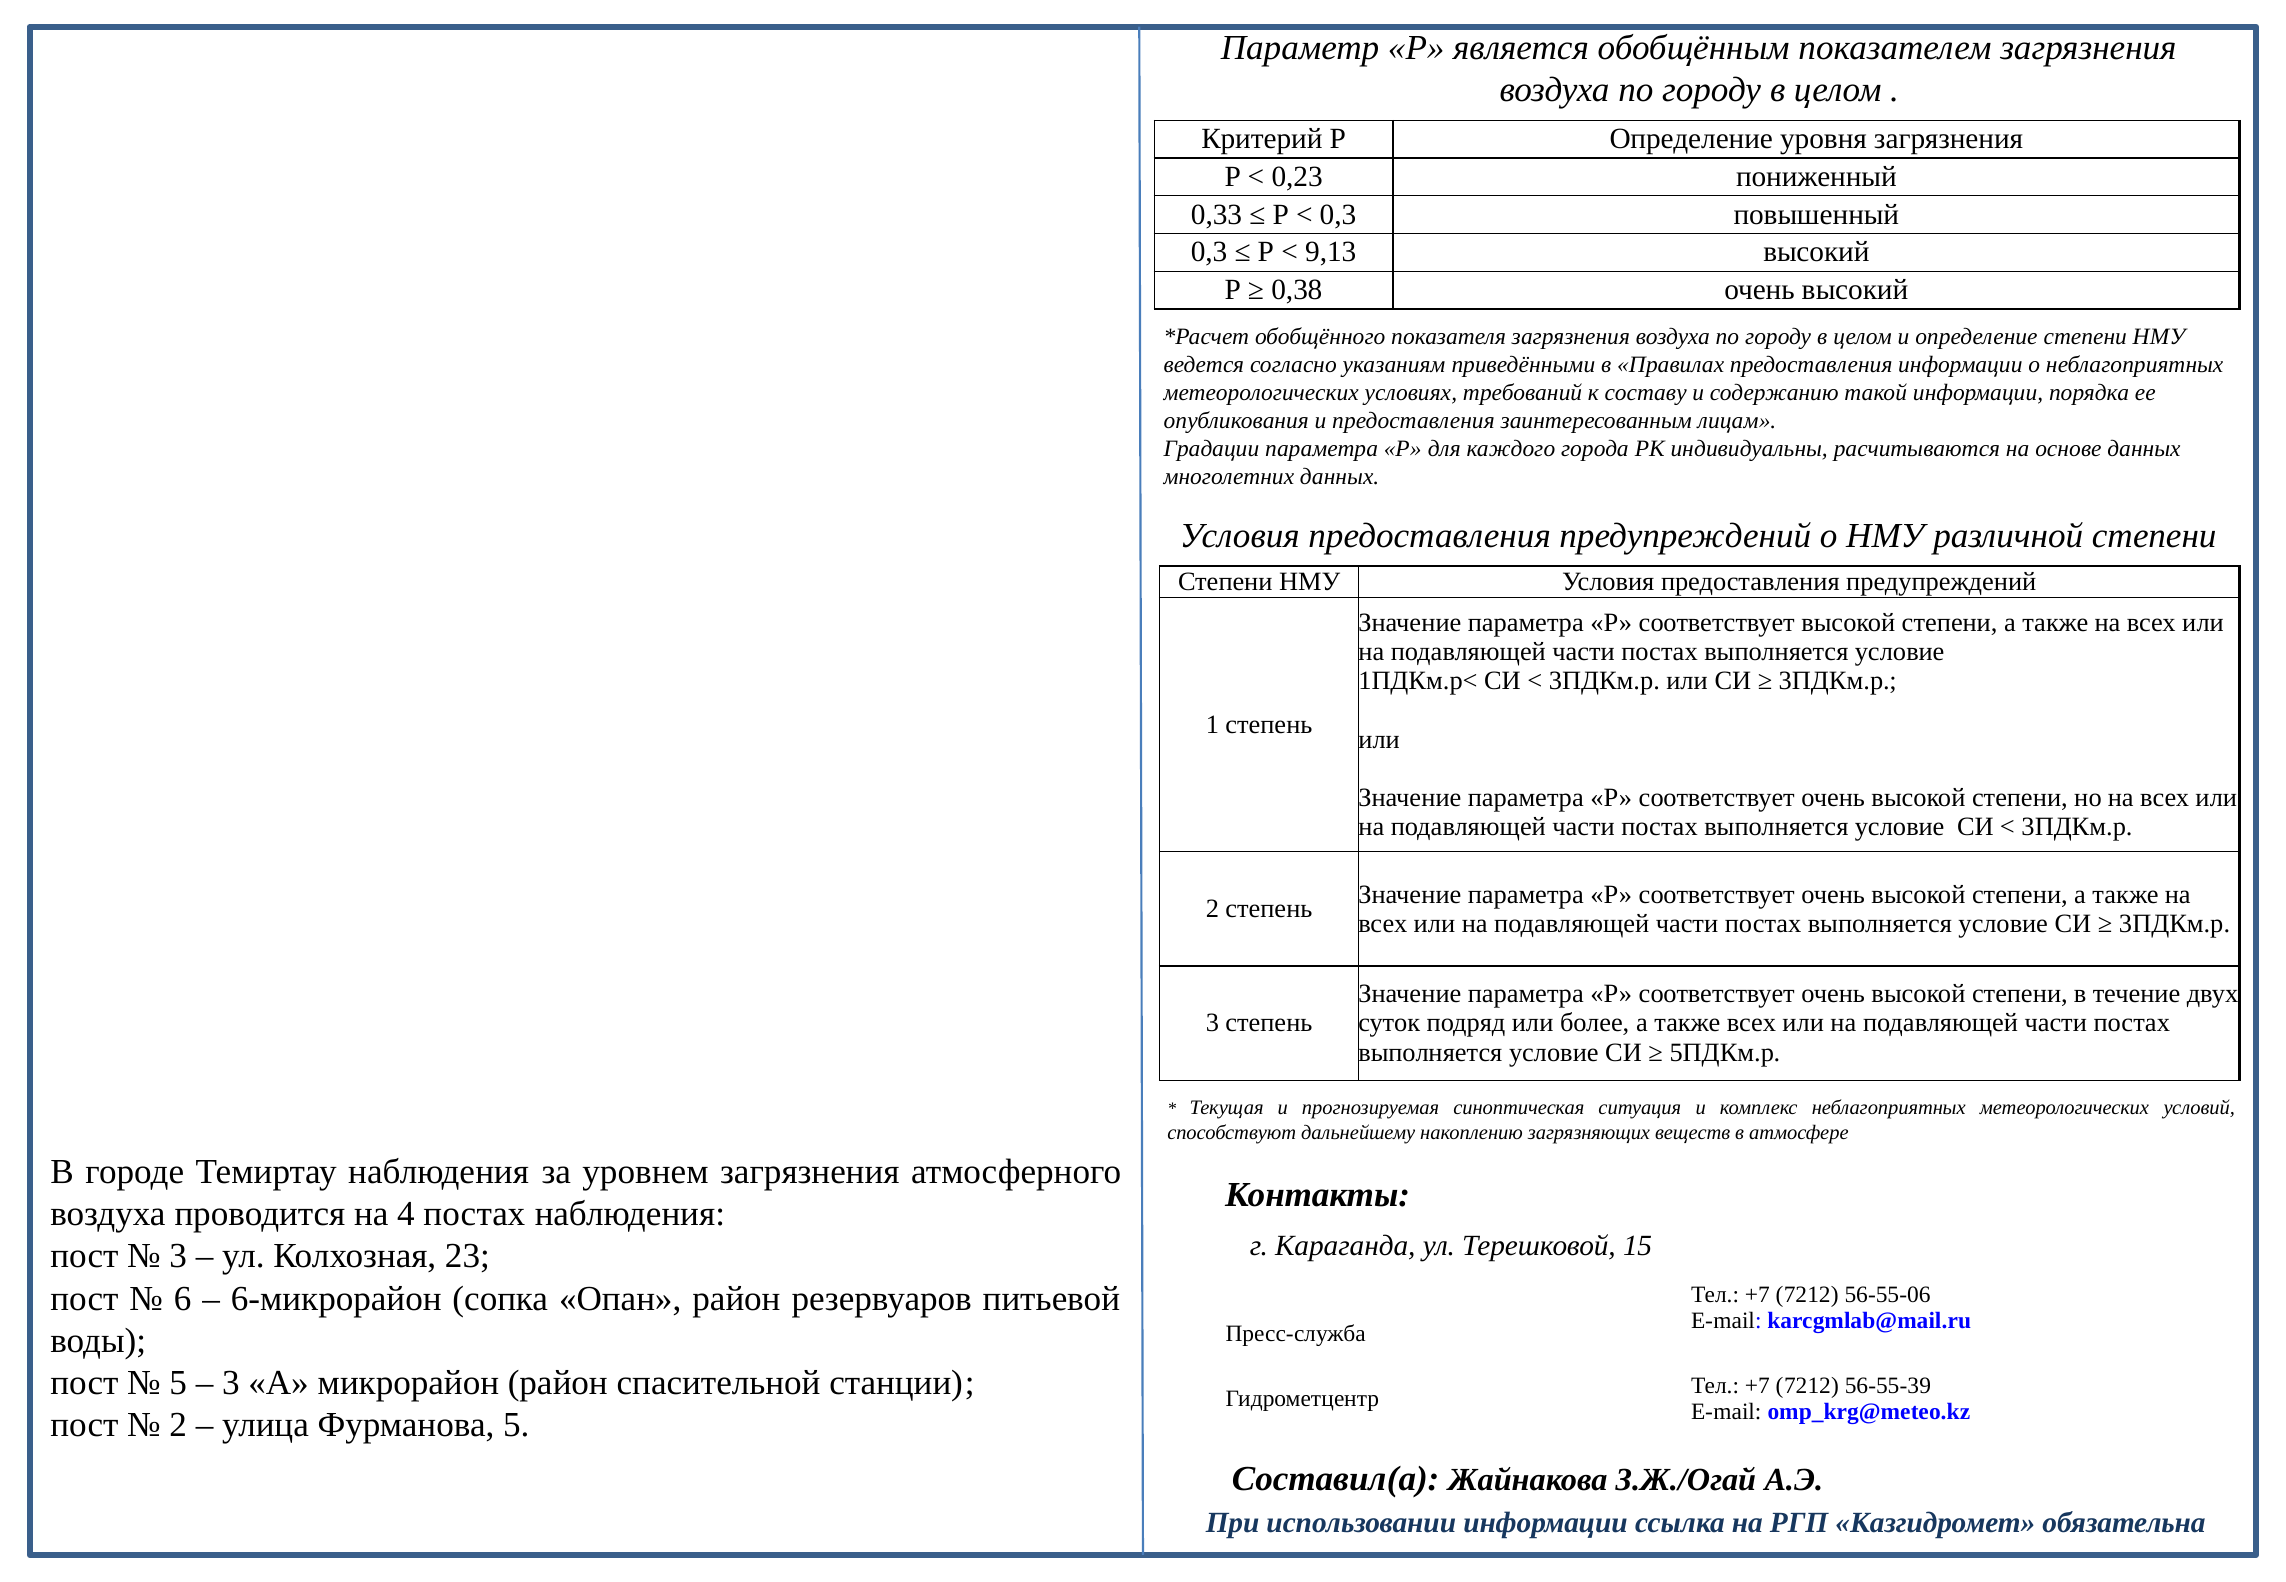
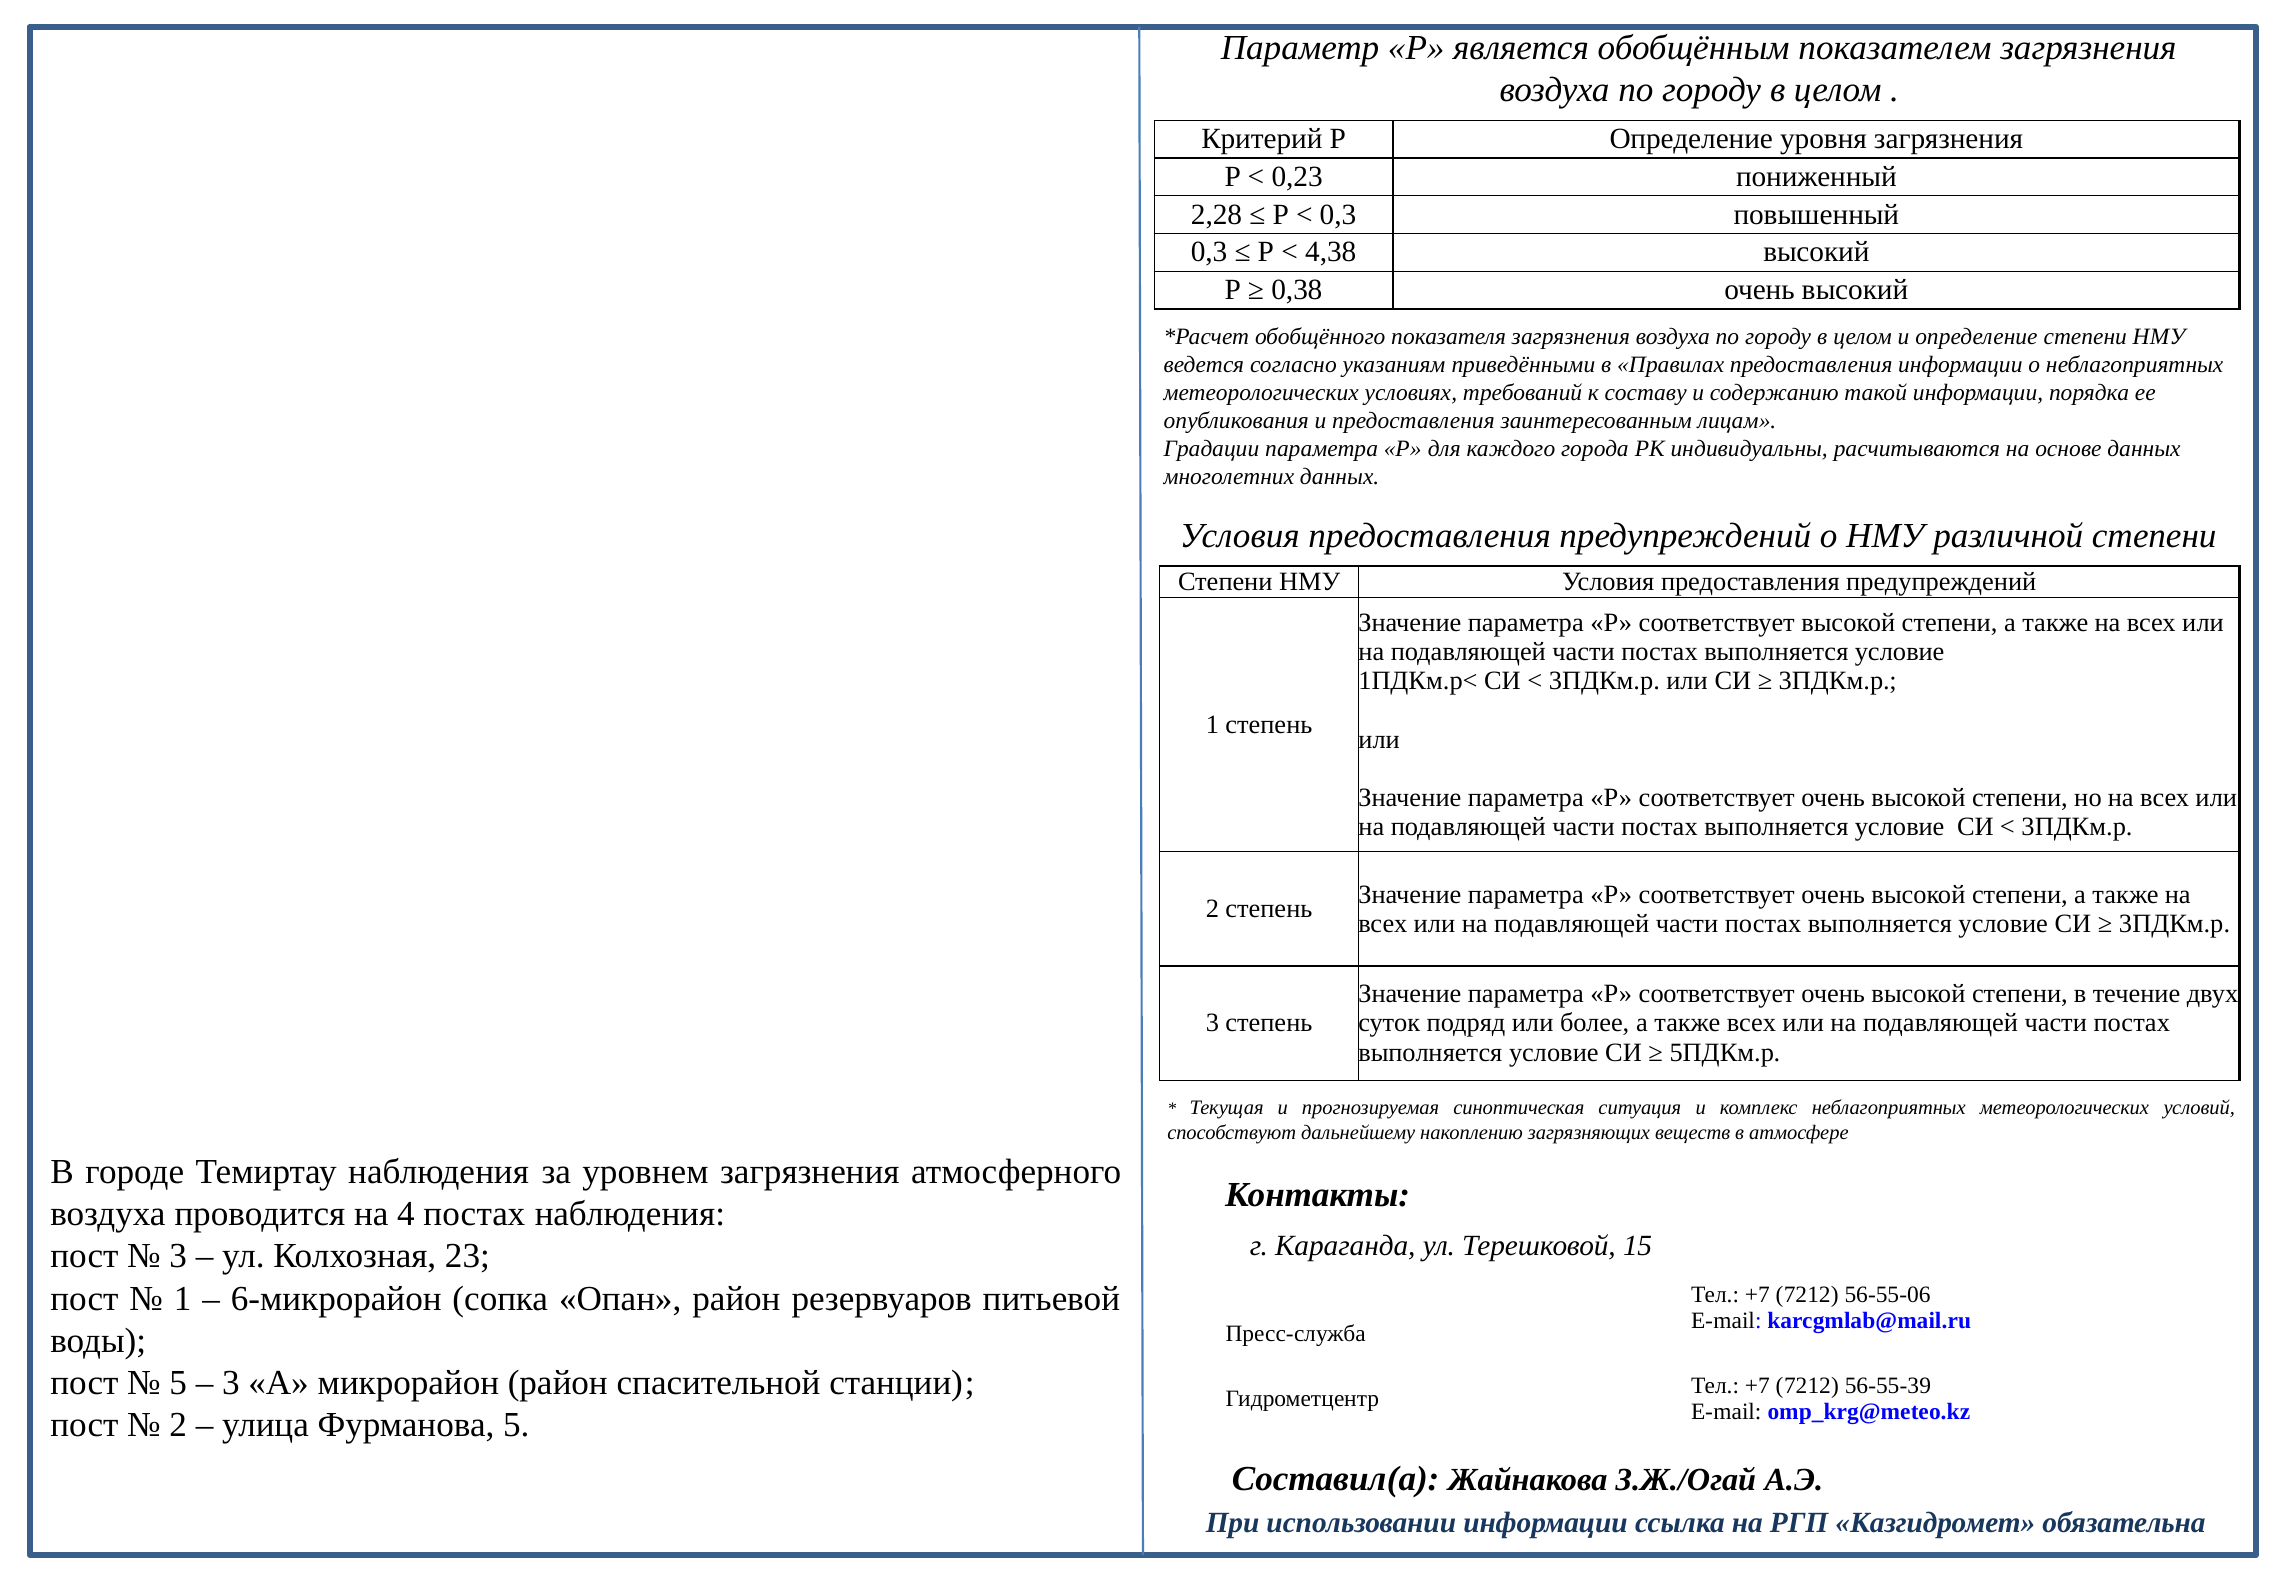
0,33: 0,33 -> 2,28
9,13: 9,13 -> 4,38
6 at (183, 1299): 6 -> 1
